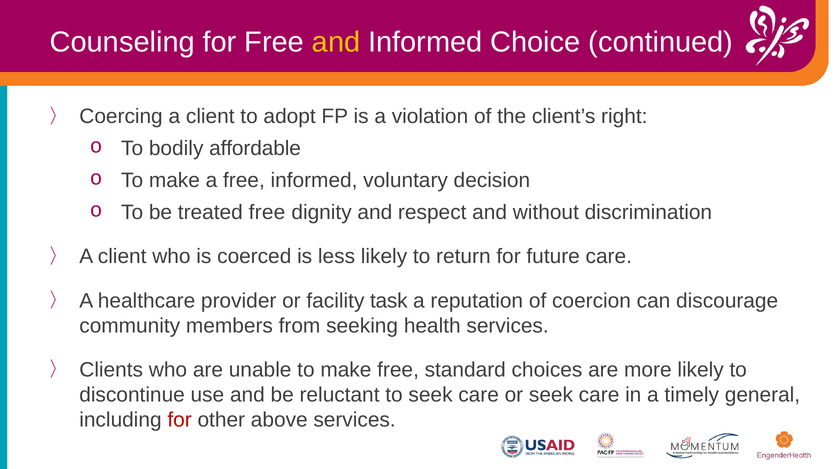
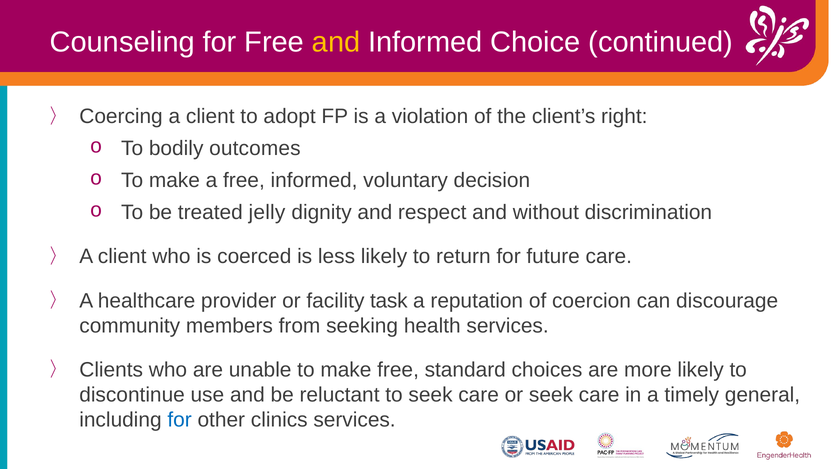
affordable: affordable -> outcomes
treated free: free -> jelly
for at (180, 420) colour: red -> blue
above: above -> clinics
